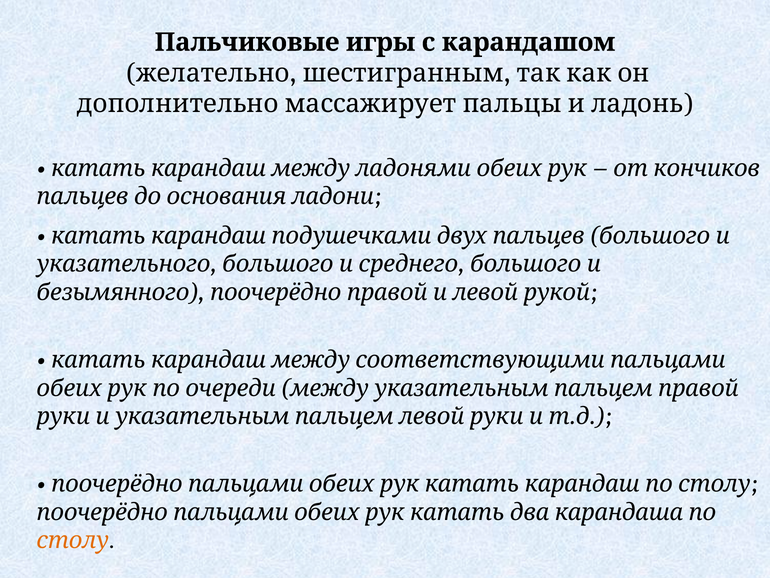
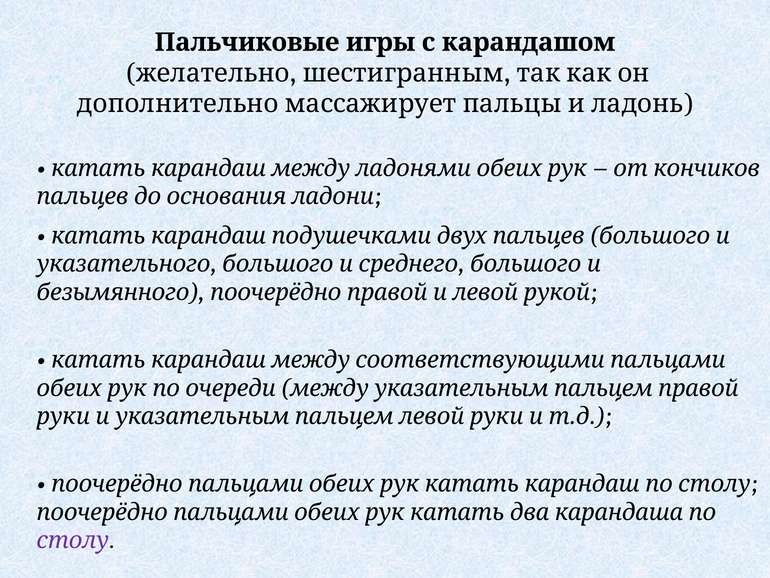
столу colour: orange -> purple
